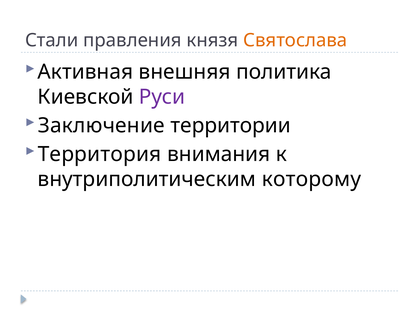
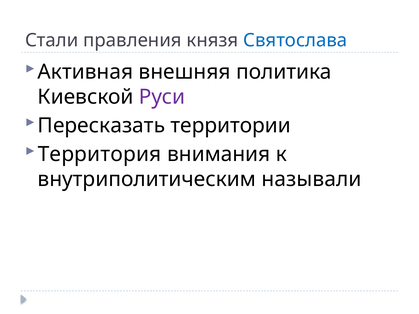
Святослава colour: orange -> blue
Заключение: Заключение -> Пересказать
которому: которому -> называли
